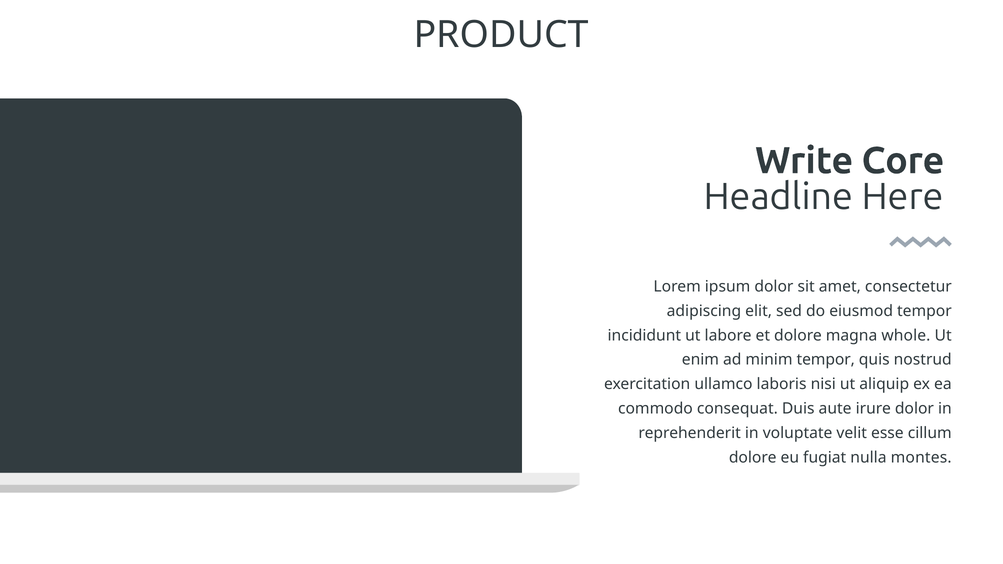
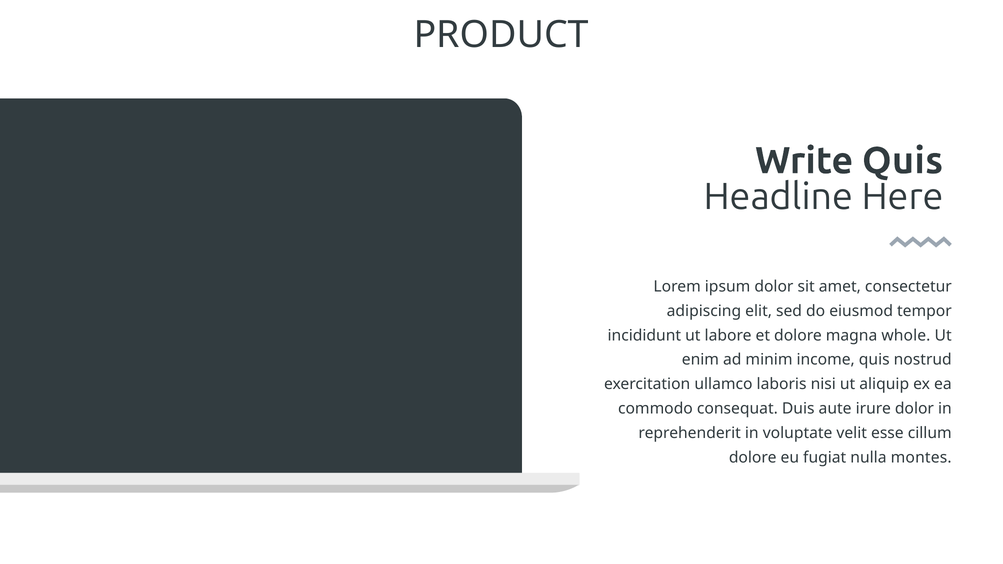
Write Core: Core -> Quis
minim tempor: tempor -> income
